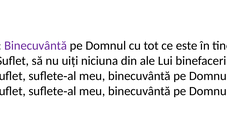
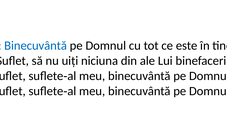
Binecuvântă at (36, 45) colour: purple -> blue
